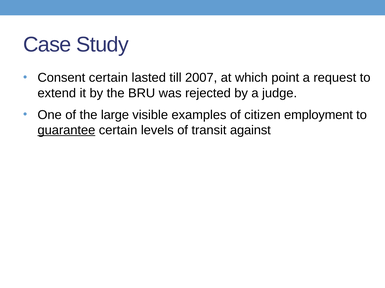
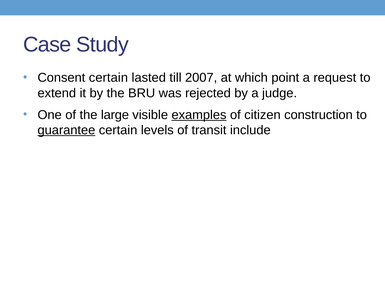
examples underline: none -> present
employment: employment -> construction
against: against -> include
